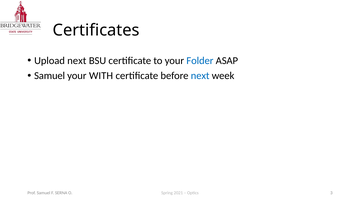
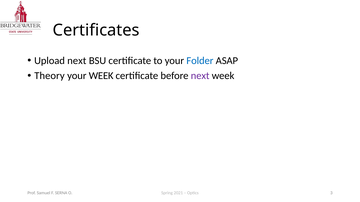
Samuel at (50, 76): Samuel -> Theory
your WITH: WITH -> WEEK
next at (200, 76) colour: blue -> purple
